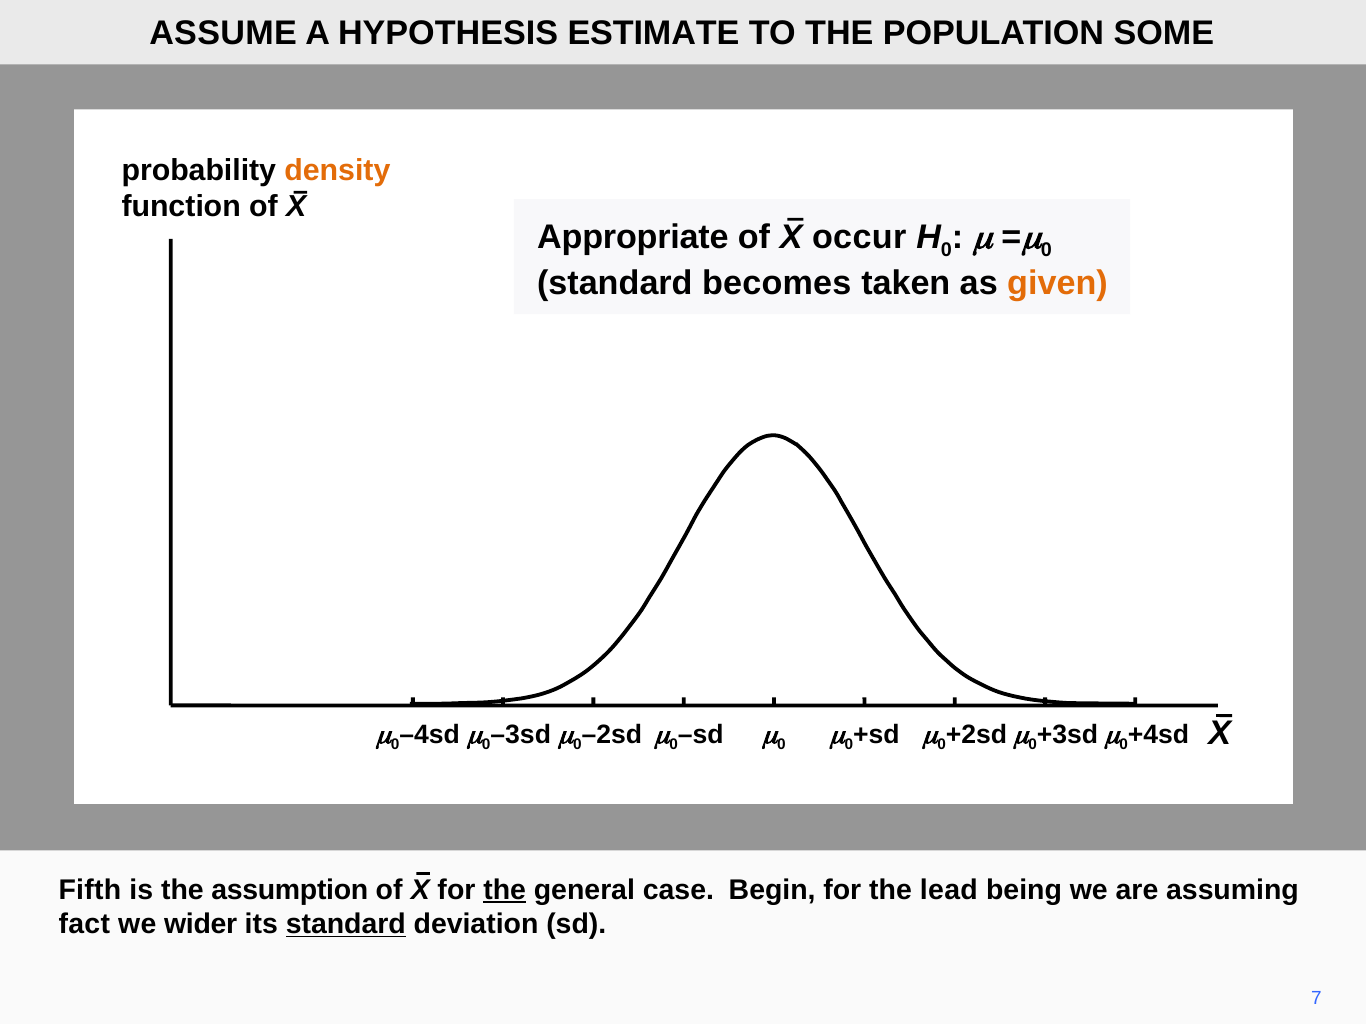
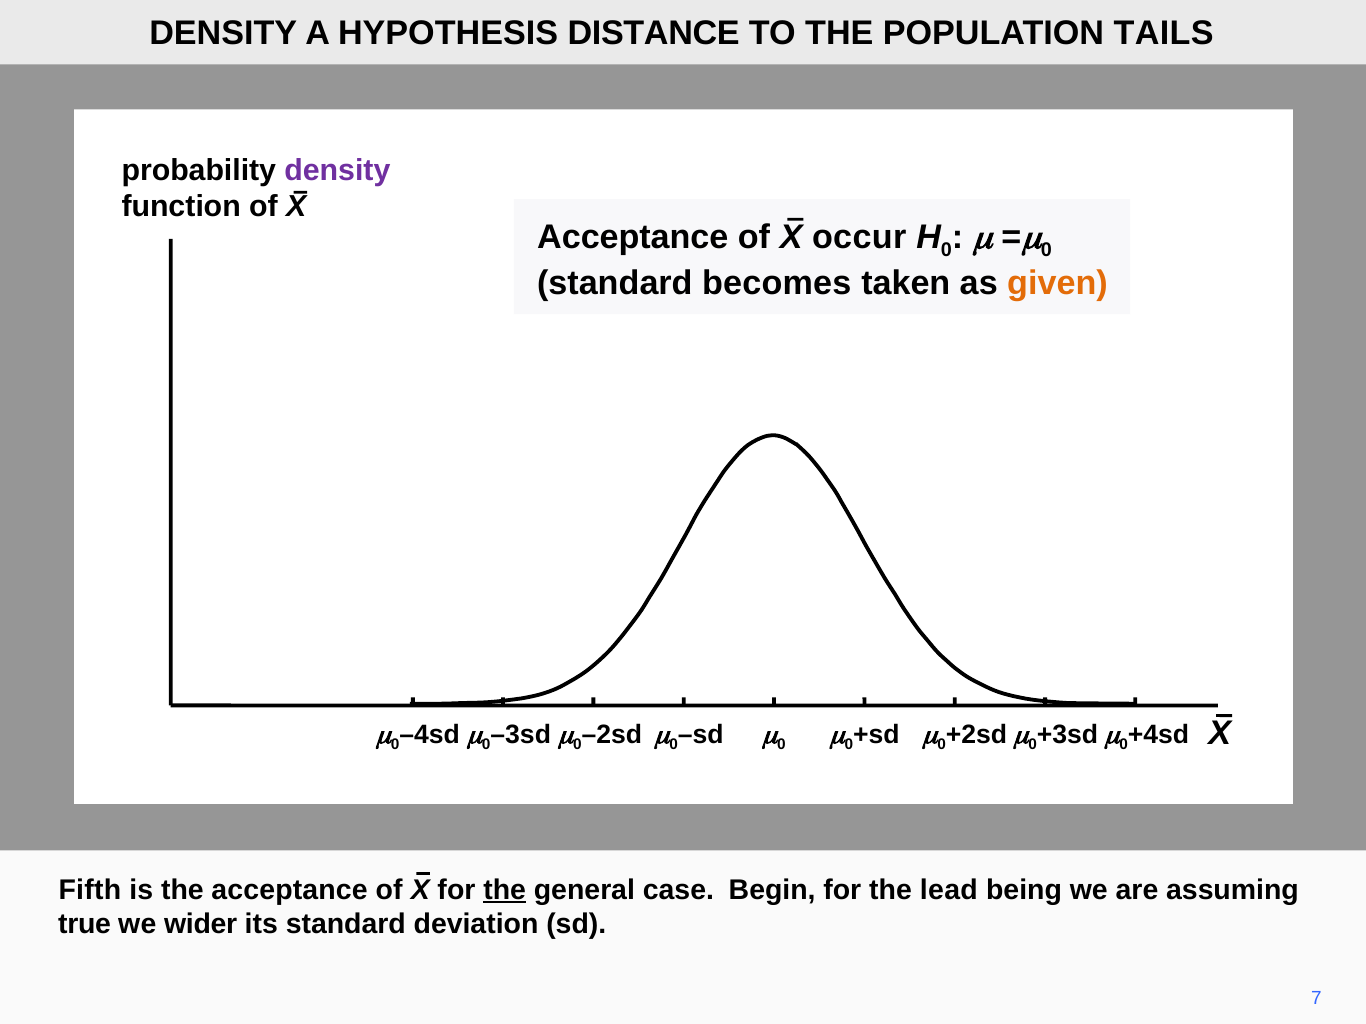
ASSUME at (223, 33): ASSUME -> DENSITY
ESTIMATE: ESTIMATE -> DISTANCE
SOME: SOME -> TAILS
density at (337, 170) colour: orange -> purple
Appropriate at (633, 237): Appropriate -> Acceptance
the assumption: assumption -> acceptance
fact: fact -> true
standard at (346, 925) underline: present -> none
